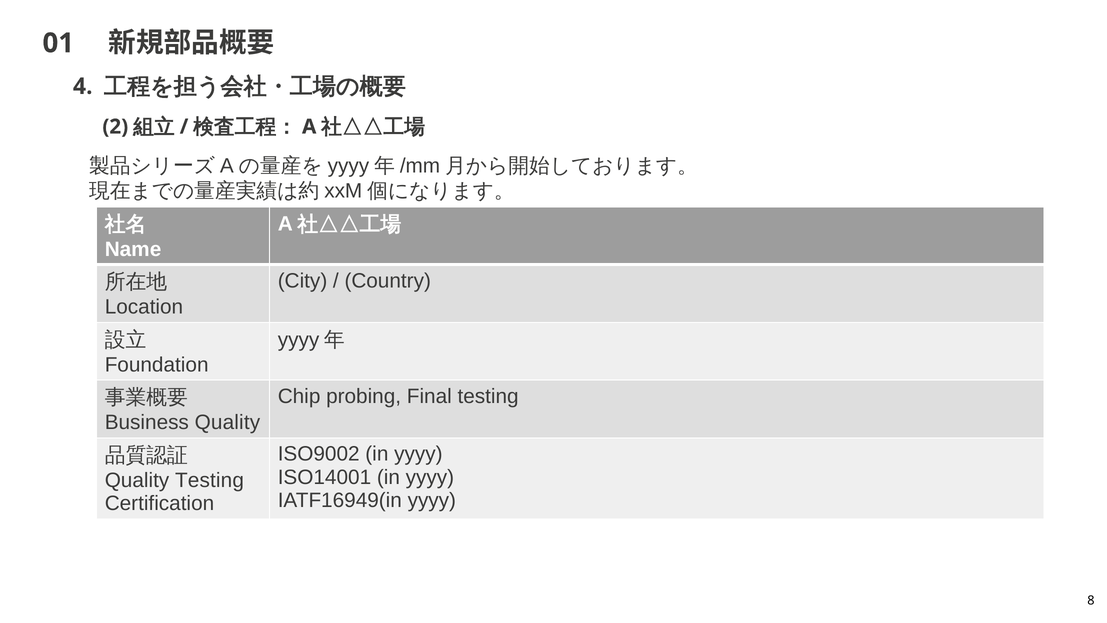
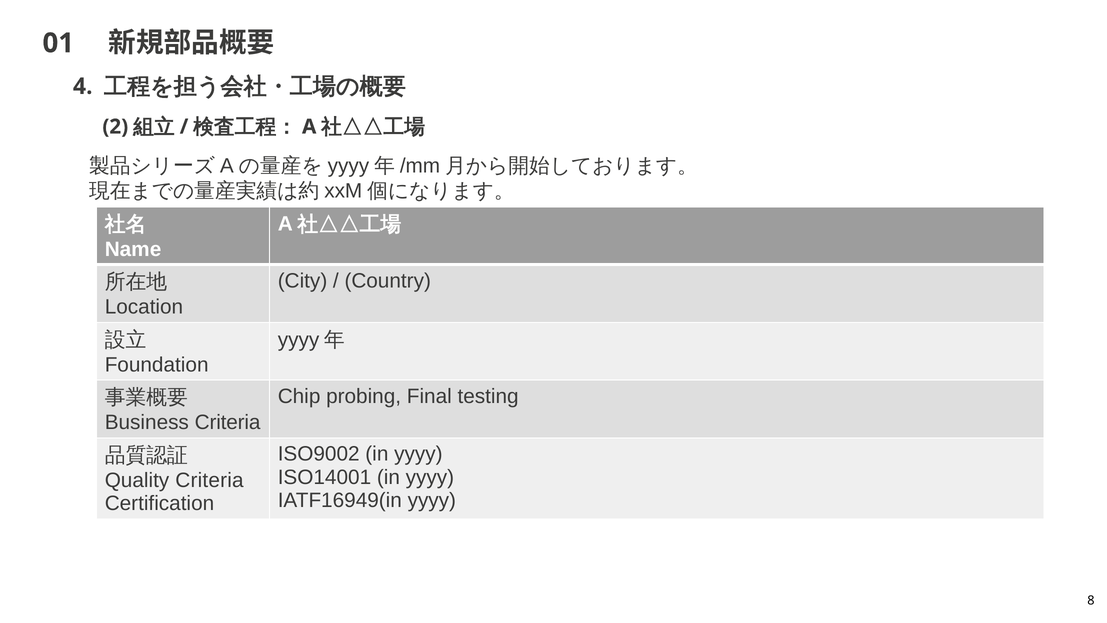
Business Quality: Quality -> Criteria
Quality Testing: Testing -> Criteria
